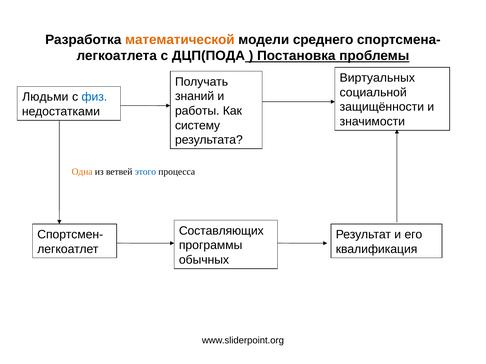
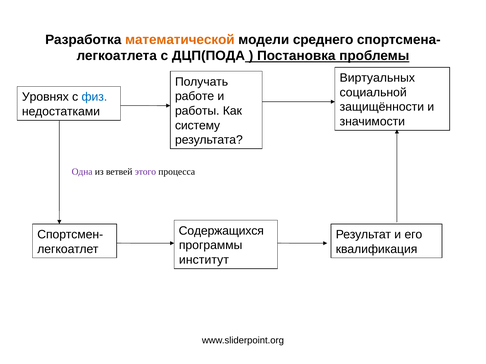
знаний: знаний -> работе
Людьми: Людьми -> Уровнях
Одна colour: orange -> purple
этого colour: blue -> purple
Составляющих: Составляющих -> Содержащихся
обычных: обычных -> институт
